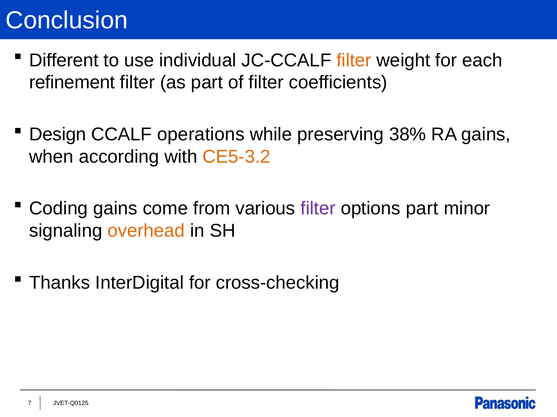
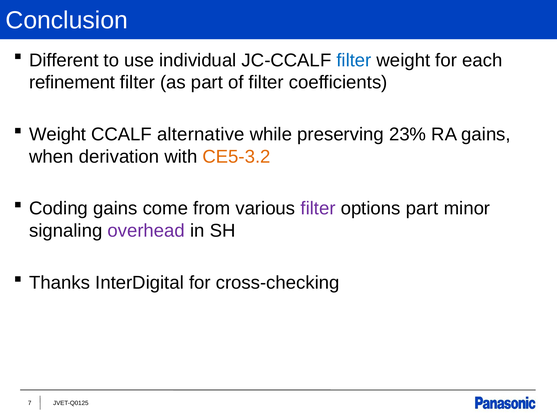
filter at (354, 60) colour: orange -> blue
Design at (58, 135): Design -> Weight
operations: operations -> alternative
38%: 38% -> 23%
according: according -> derivation
overhead colour: orange -> purple
